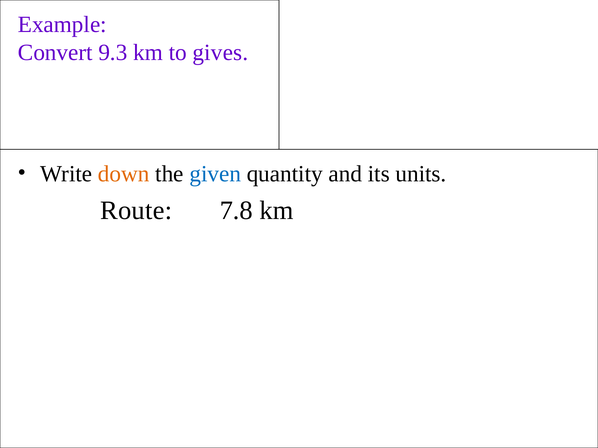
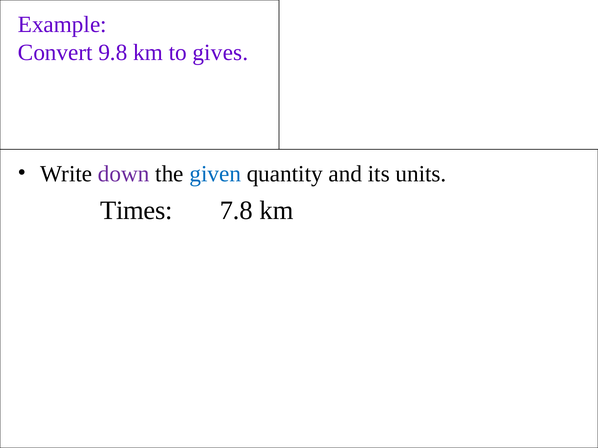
9.3: 9.3 -> 9.8
down colour: orange -> purple
Route: Route -> Times
